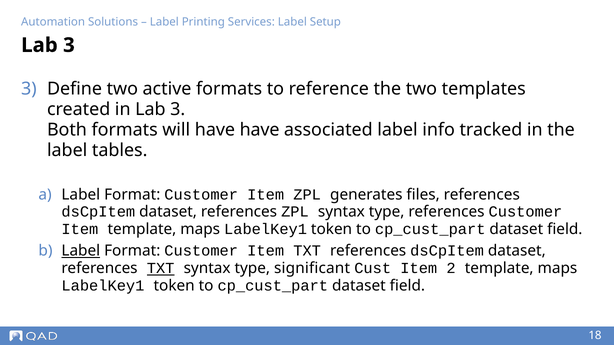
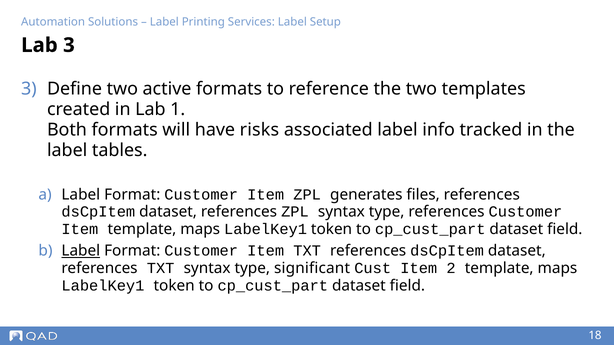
in Lab 3: 3 -> 1
have have: have -> risks
TXT at (161, 268) underline: present -> none
